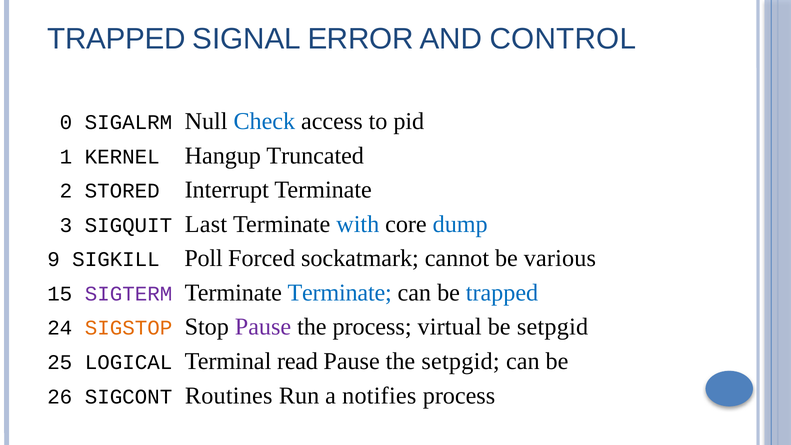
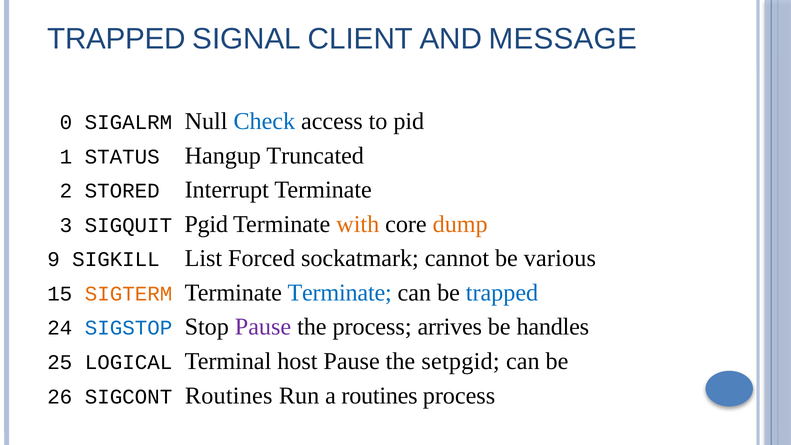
ERROR: ERROR -> CLIENT
CONTROL: CONTROL -> MESSAGE
KERNEL: KERNEL -> STATUS
Last: Last -> Pgid
with colour: blue -> orange
dump colour: blue -> orange
Poll: Poll -> List
SIGTERM colour: purple -> orange
SIGSTOP colour: orange -> blue
virtual: virtual -> arrives
be setpgid: setpgid -> handles
read: read -> host
a notifies: notifies -> routines
